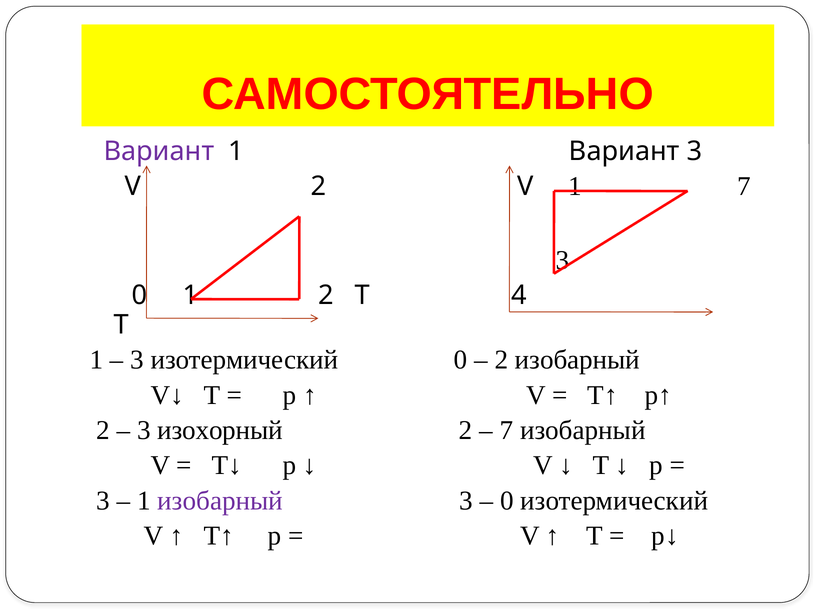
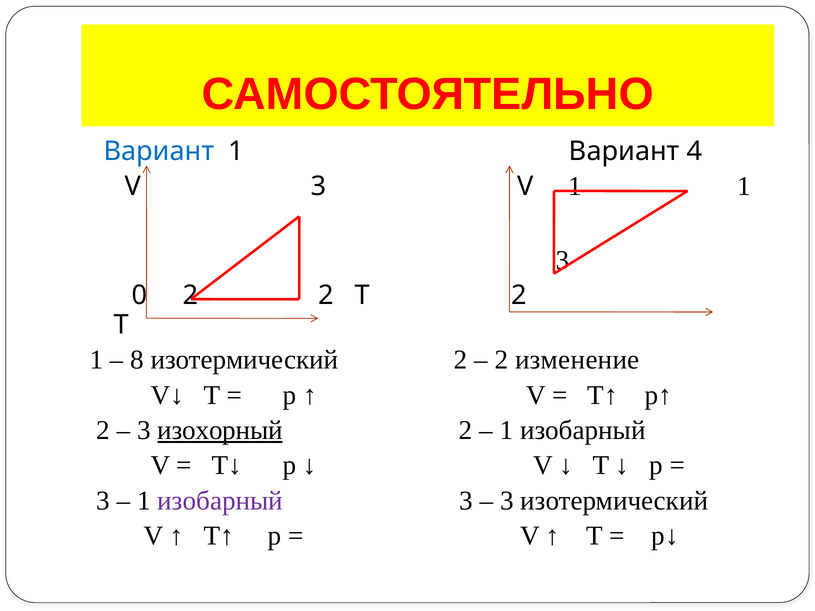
Вариант at (159, 151) colour: purple -> blue
Вариант 3: 3 -> 4
V 2: 2 -> 3
1 7: 7 -> 1
0 1: 1 -> 2
T 4: 4 -> 2
3 at (137, 360): 3 -> 8
изотермический 0: 0 -> 2
2 изобарный: изобарный -> изменение
изохорный underline: none -> present
7 at (506, 430): 7 -> 1
0 at (507, 501): 0 -> 3
